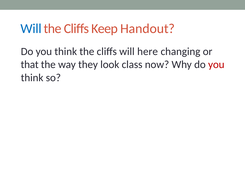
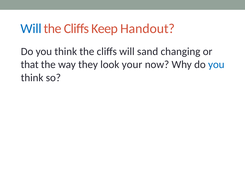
here: here -> sand
class: class -> your
you at (216, 64) colour: red -> blue
